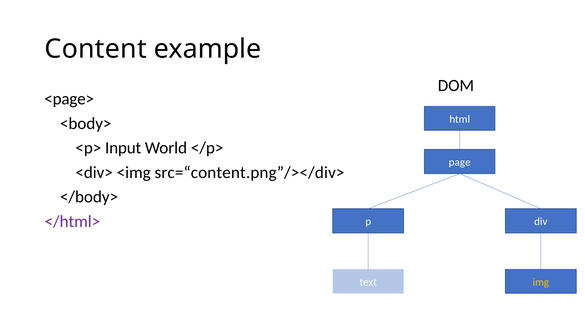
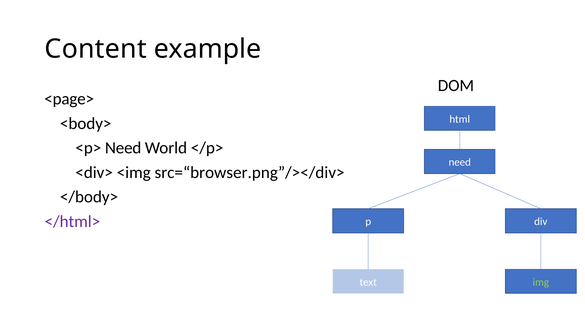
<p> Input: Input -> Need
page at (460, 162): page -> need
src=“content.png”/></div>: src=“content.png”/></div> -> src=“browser.png”/></div>
img colour: yellow -> light green
